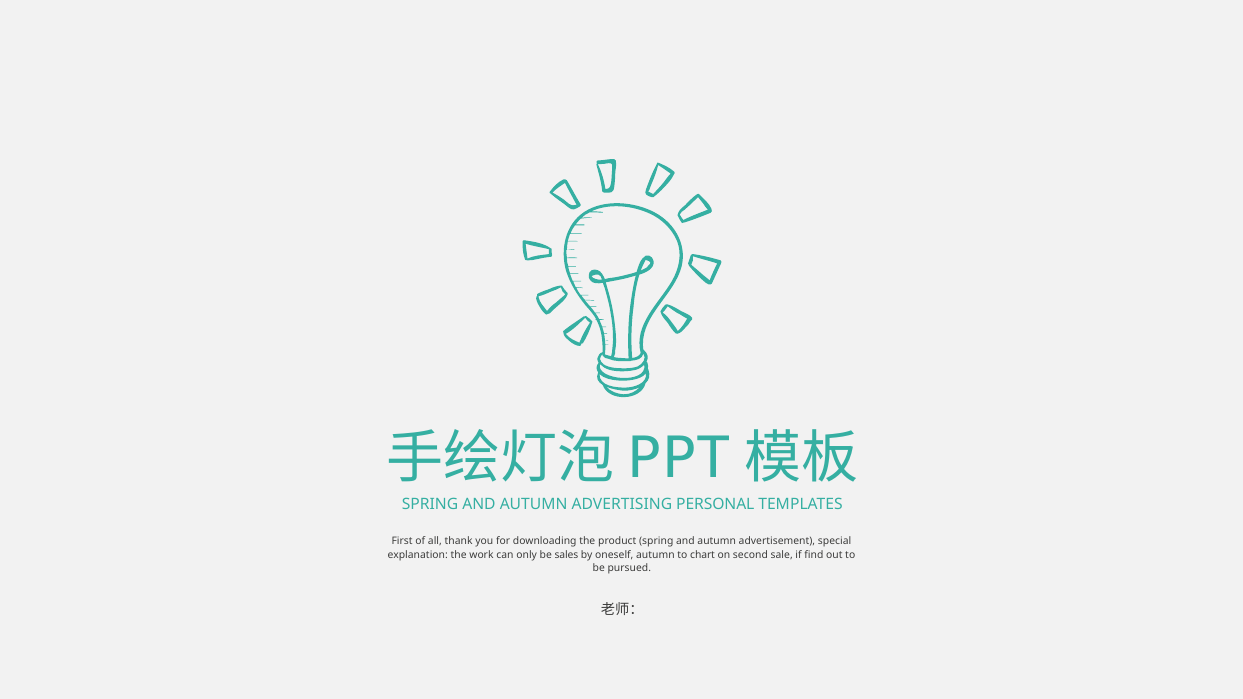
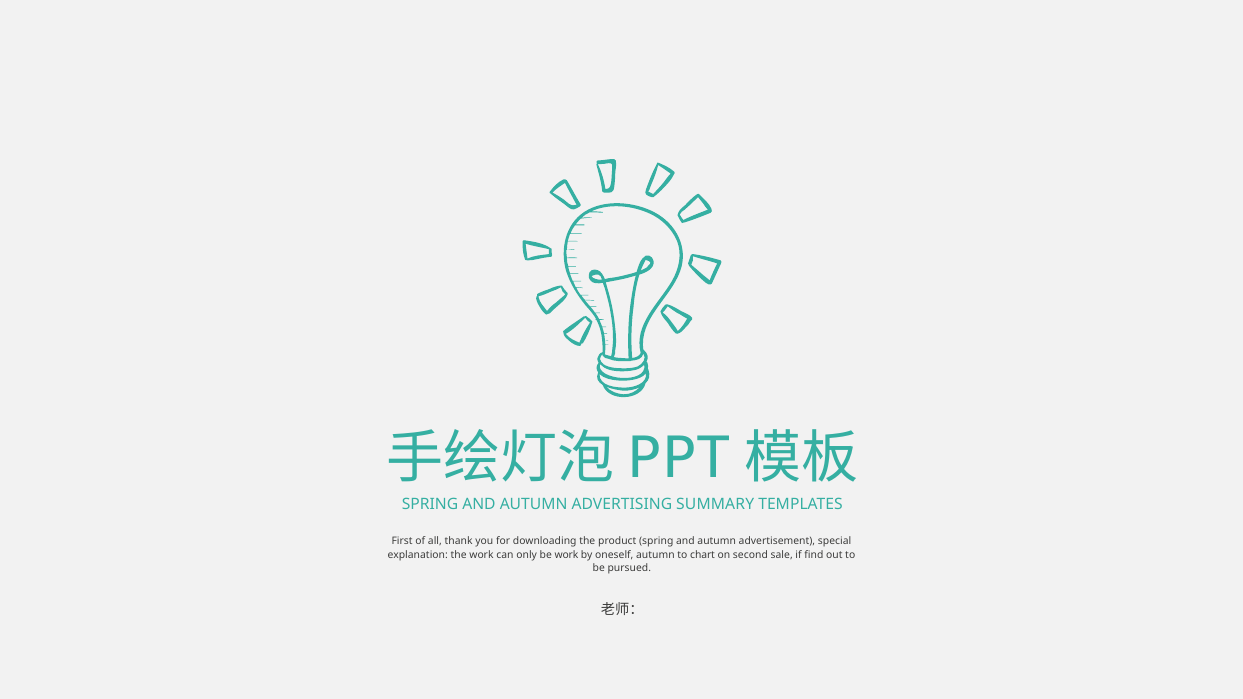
PERSONAL: PERSONAL -> SUMMARY
be sales: sales -> work
